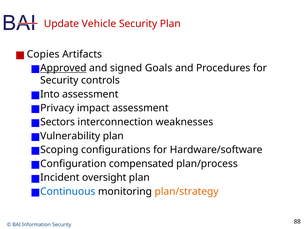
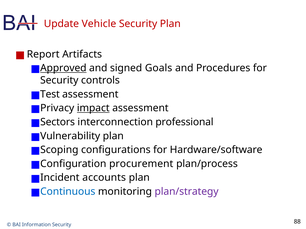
Copies: Copies -> Report
Into: Into -> Test
impact underline: none -> present
weaknesses: weaknesses -> professional
compensated: compensated -> procurement
oversight: oversight -> accounts
plan/strategy colour: orange -> purple
